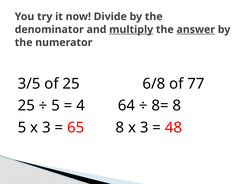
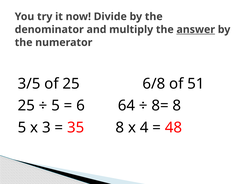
multiply underline: present -> none
77: 77 -> 51
4: 4 -> 6
65: 65 -> 35
8 x 3: 3 -> 4
